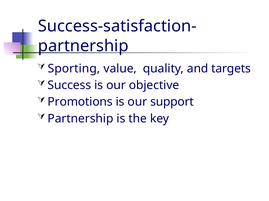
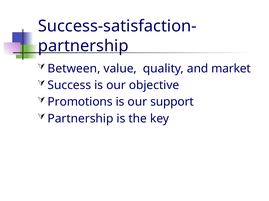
Sporting: Sporting -> Between
targets: targets -> market
